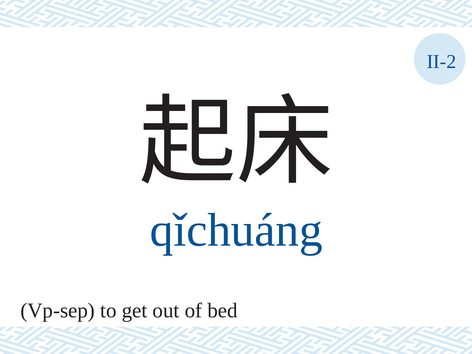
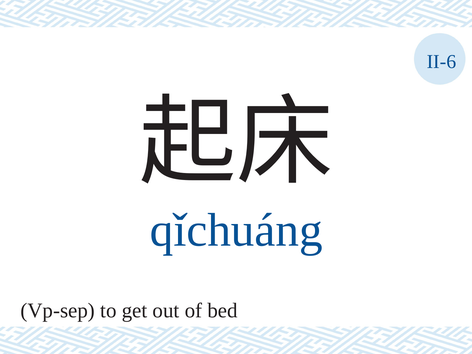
II-2: II-2 -> II-6
